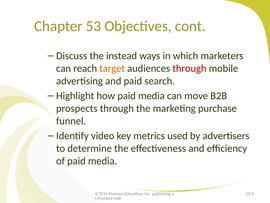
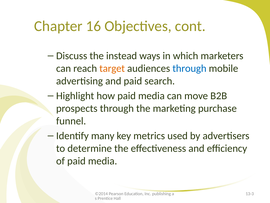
53: 53 -> 16
through at (189, 68) colour: red -> blue
video: video -> many
